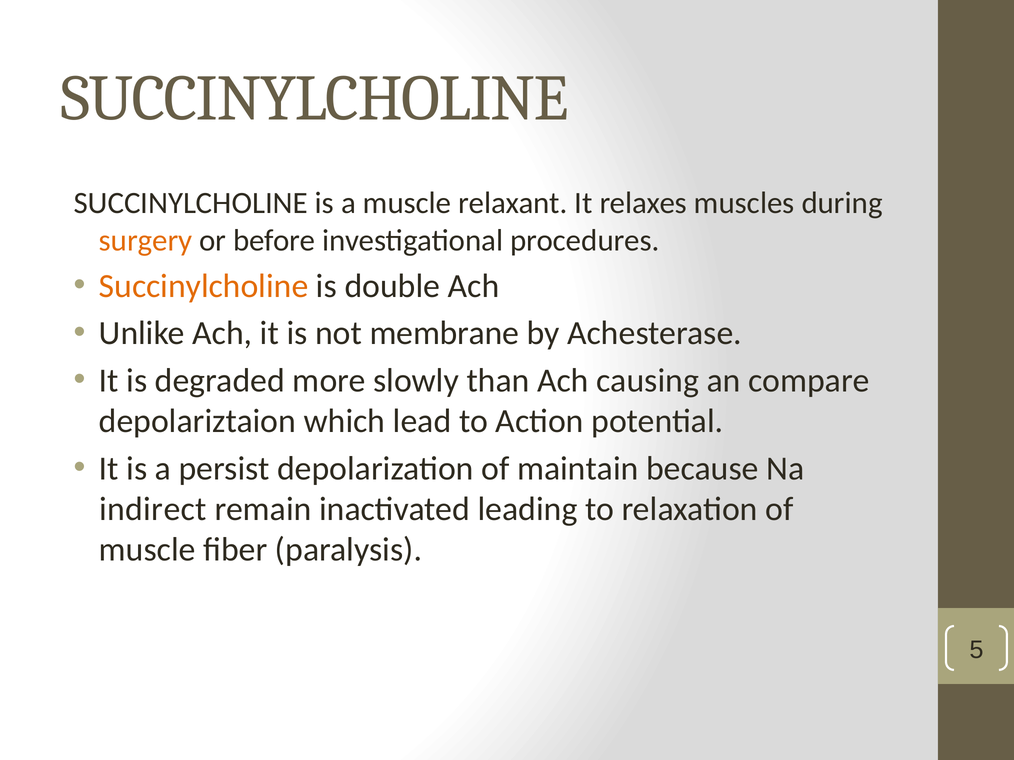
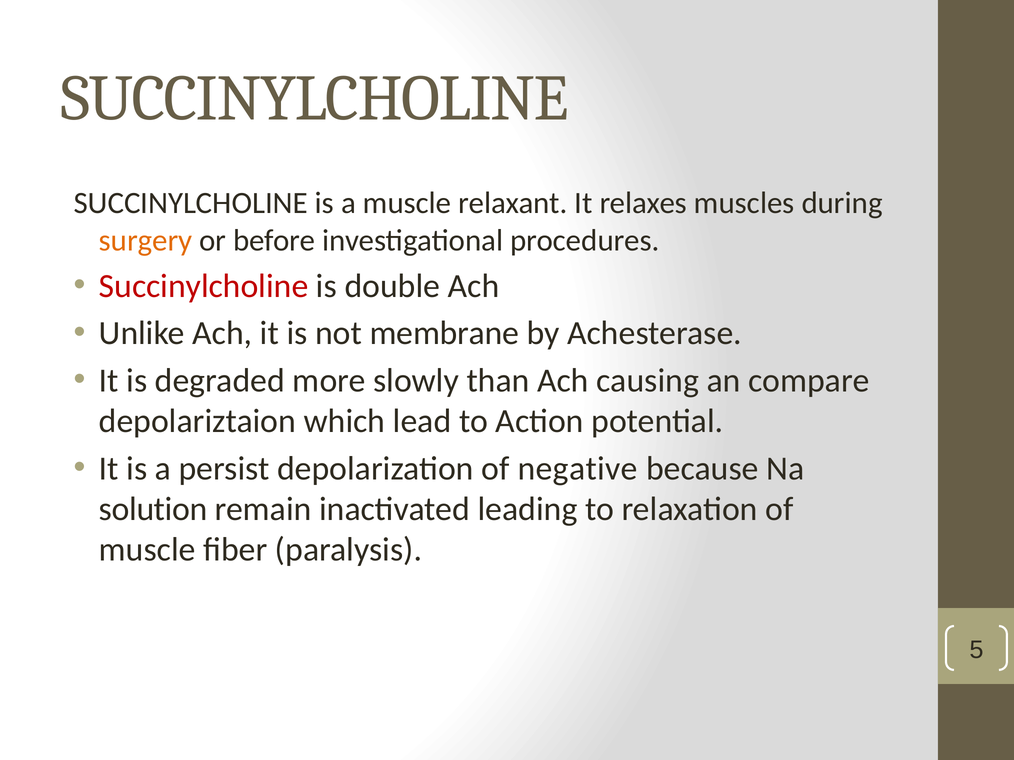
Succinylcholine at (204, 286) colour: orange -> red
maintain: maintain -> negative
indirect: indirect -> solution
